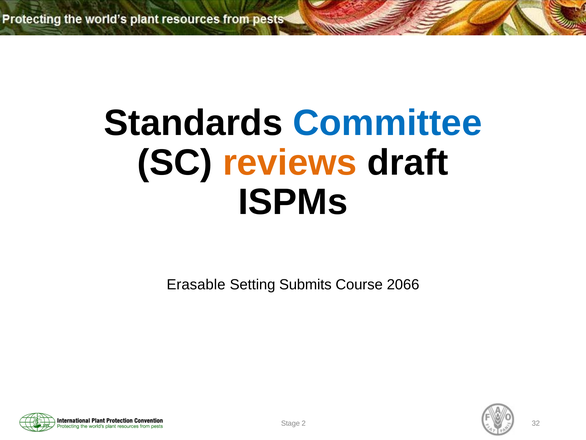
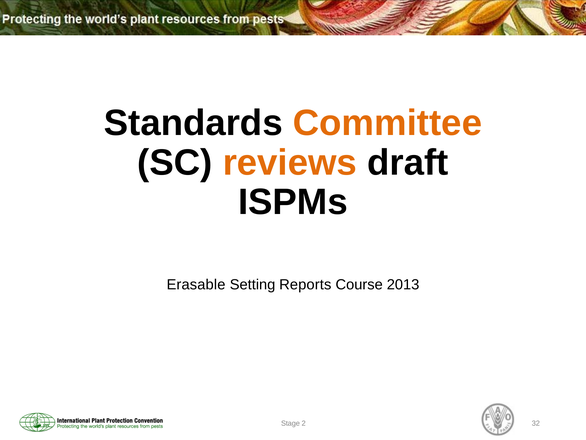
Committee colour: blue -> orange
Submits: Submits -> Reports
2066: 2066 -> 2013
